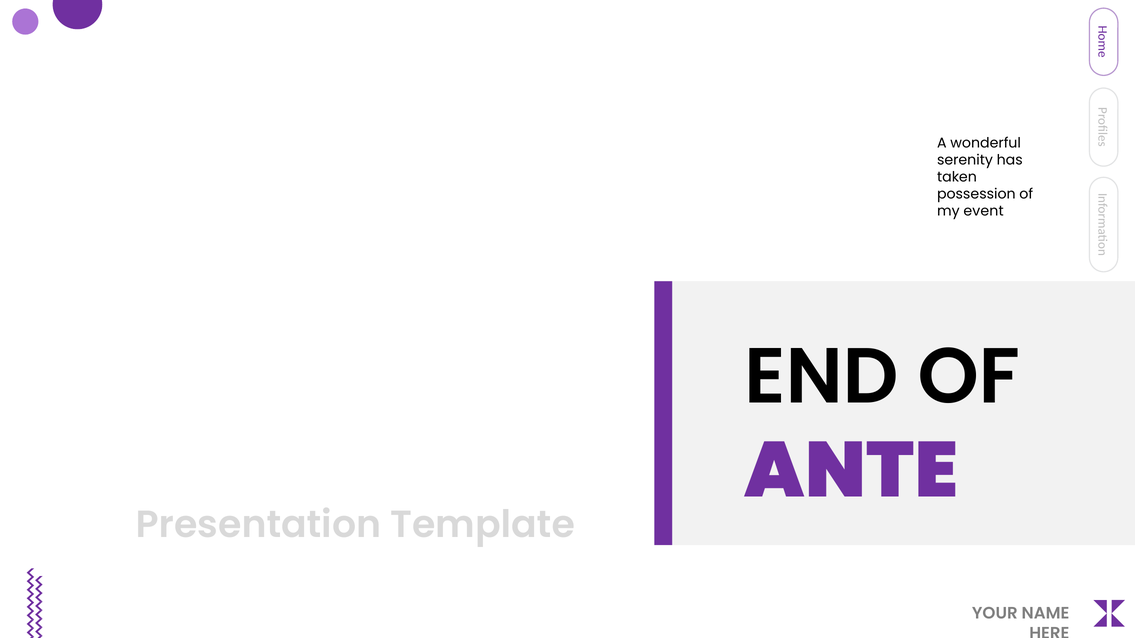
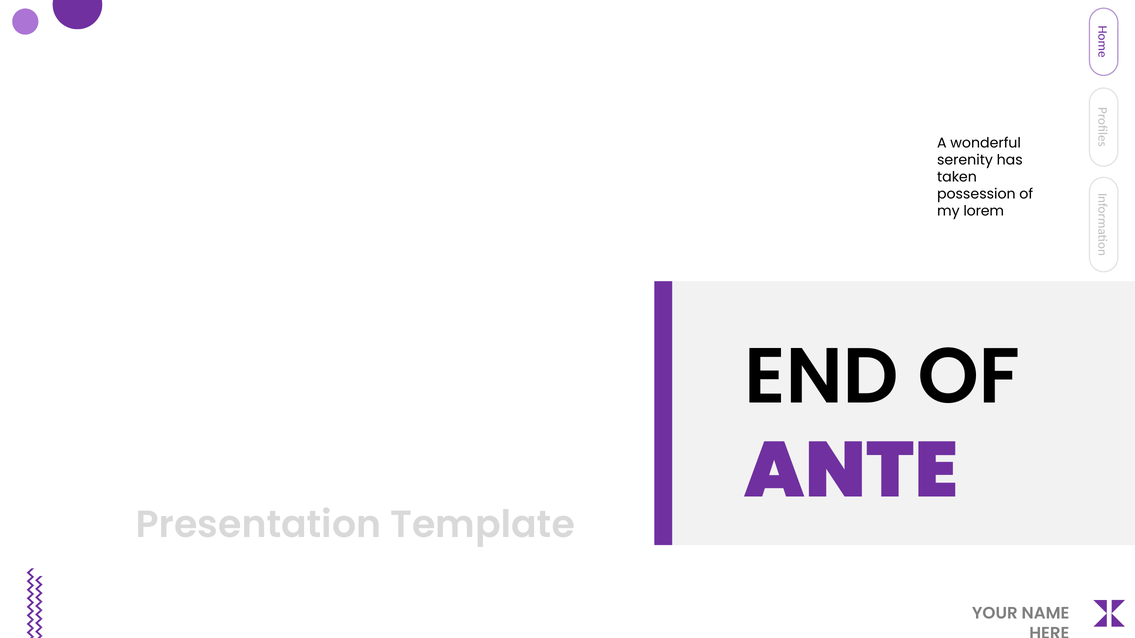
event: event -> lorem
